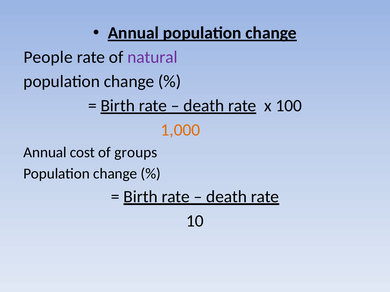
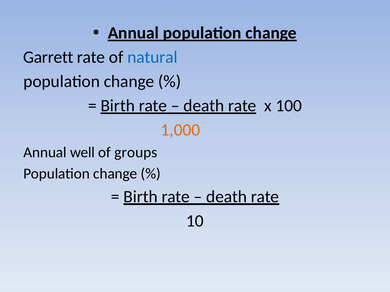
People: People -> Garrett
natural colour: purple -> blue
cost: cost -> well
